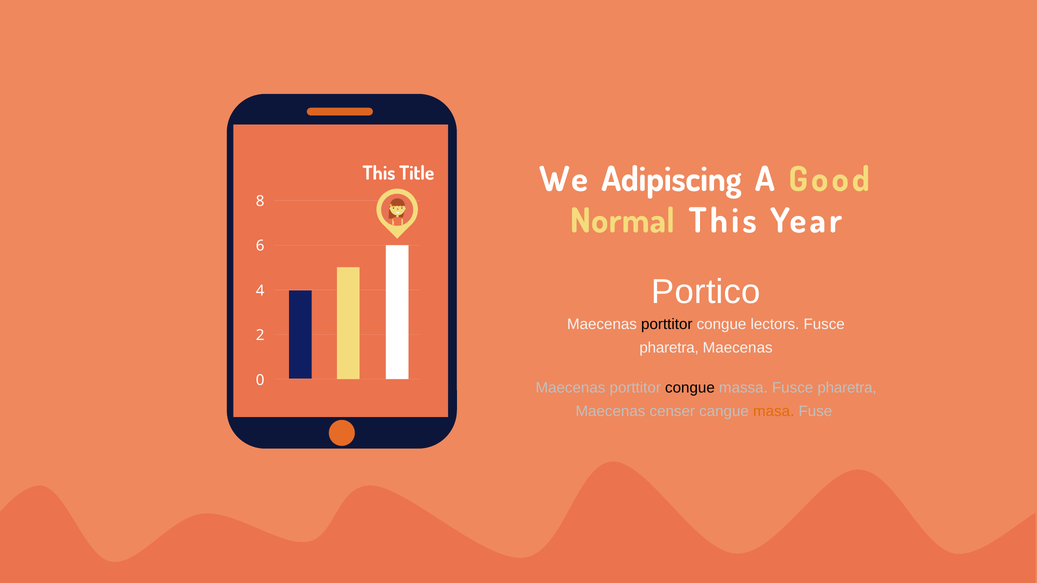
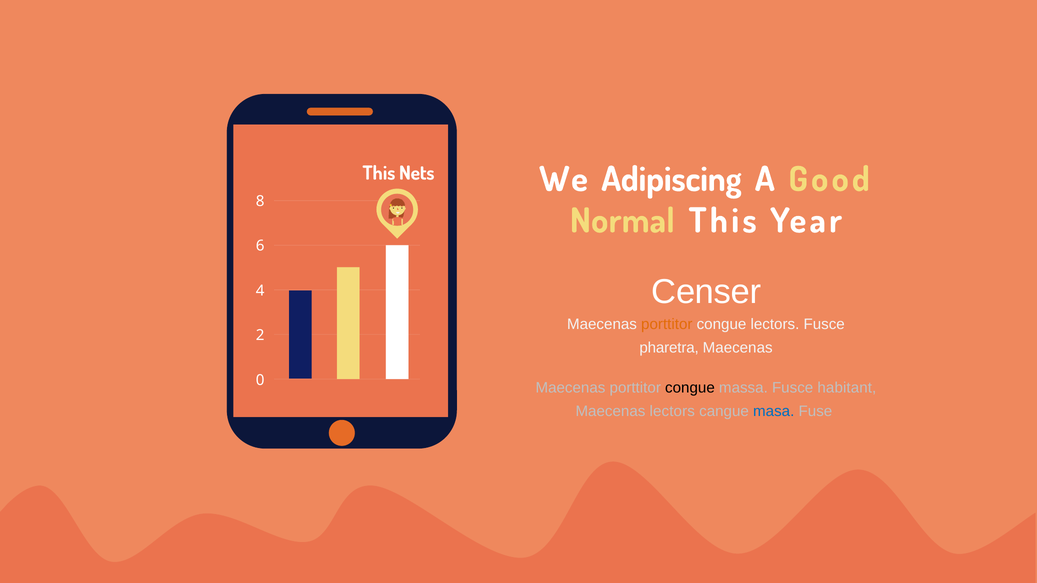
Title: Title -> Nets
Portico: Portico -> Censer
porttitor at (667, 324) colour: black -> orange
massa Fusce pharetra: pharetra -> habitant
Maecenas censer: censer -> lectors
masa colour: orange -> blue
